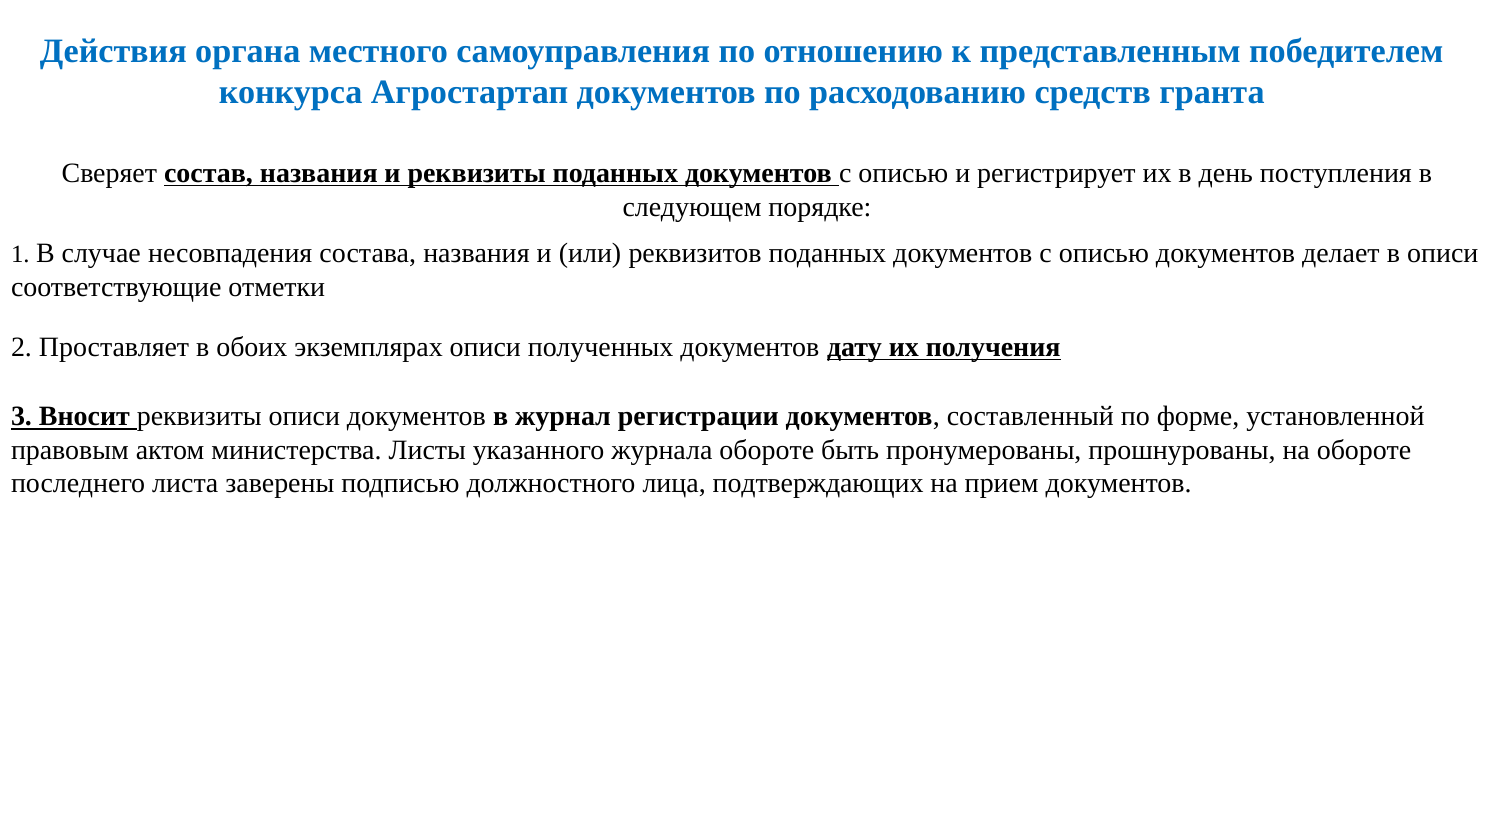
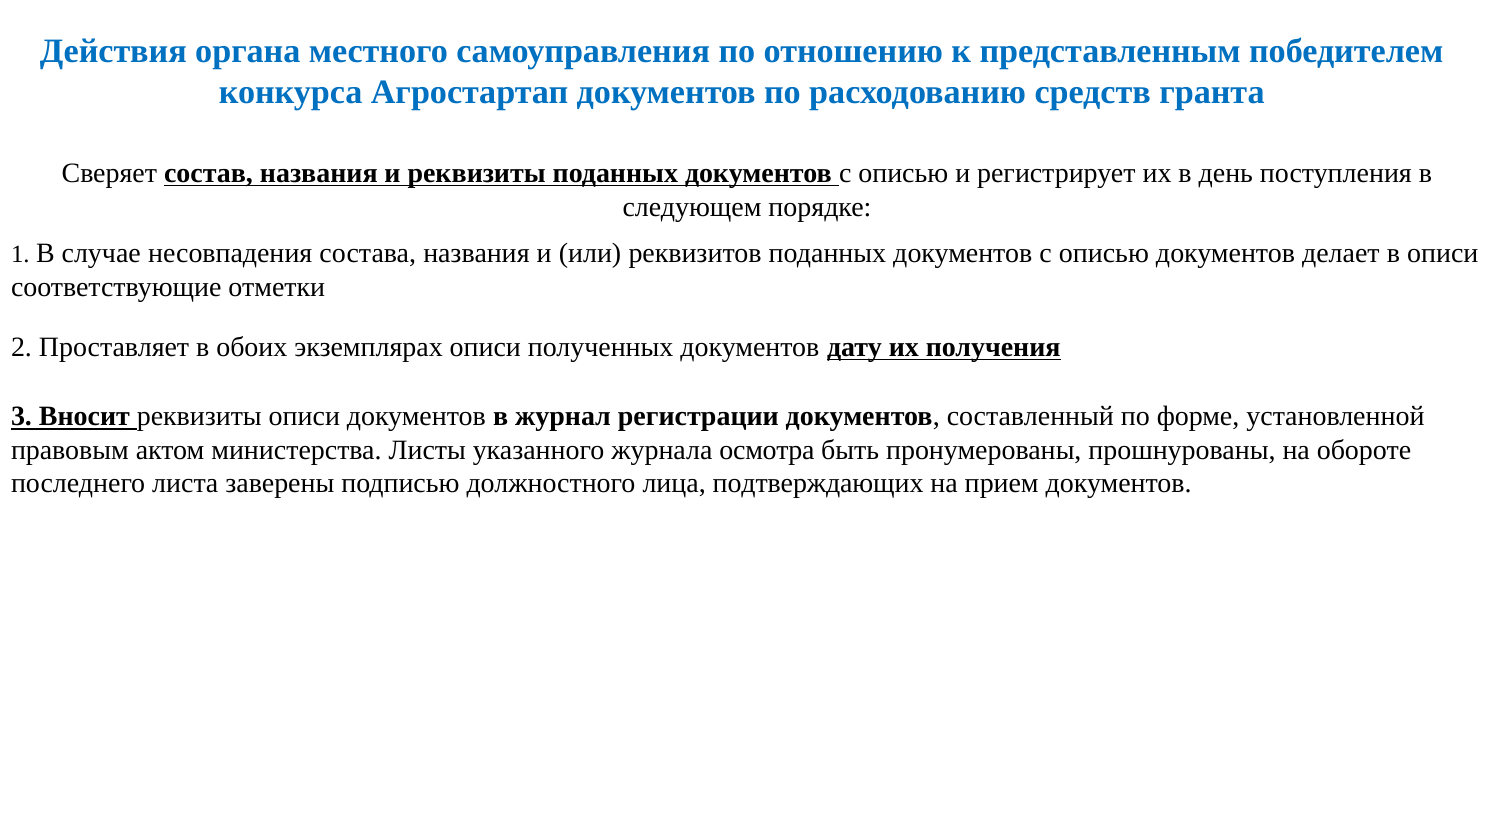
журнала обороте: обороте -> осмотра
